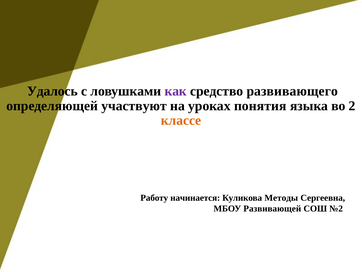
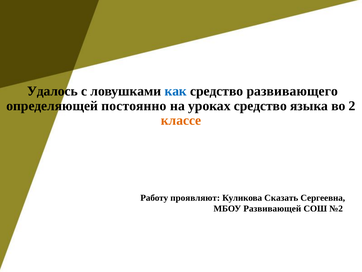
как colour: purple -> blue
участвуют: участвуют -> постоянно
уроках понятия: понятия -> средство
начинается: начинается -> проявляют
Методы: Методы -> Сказать
